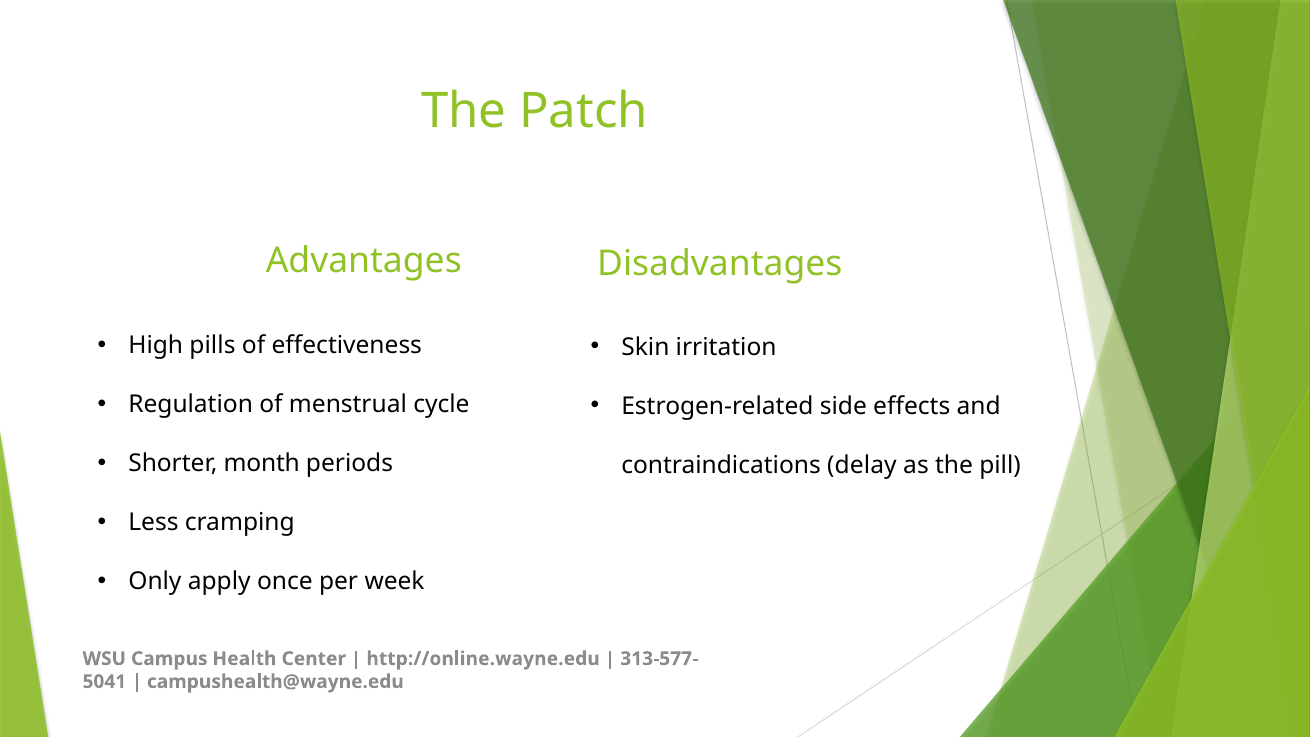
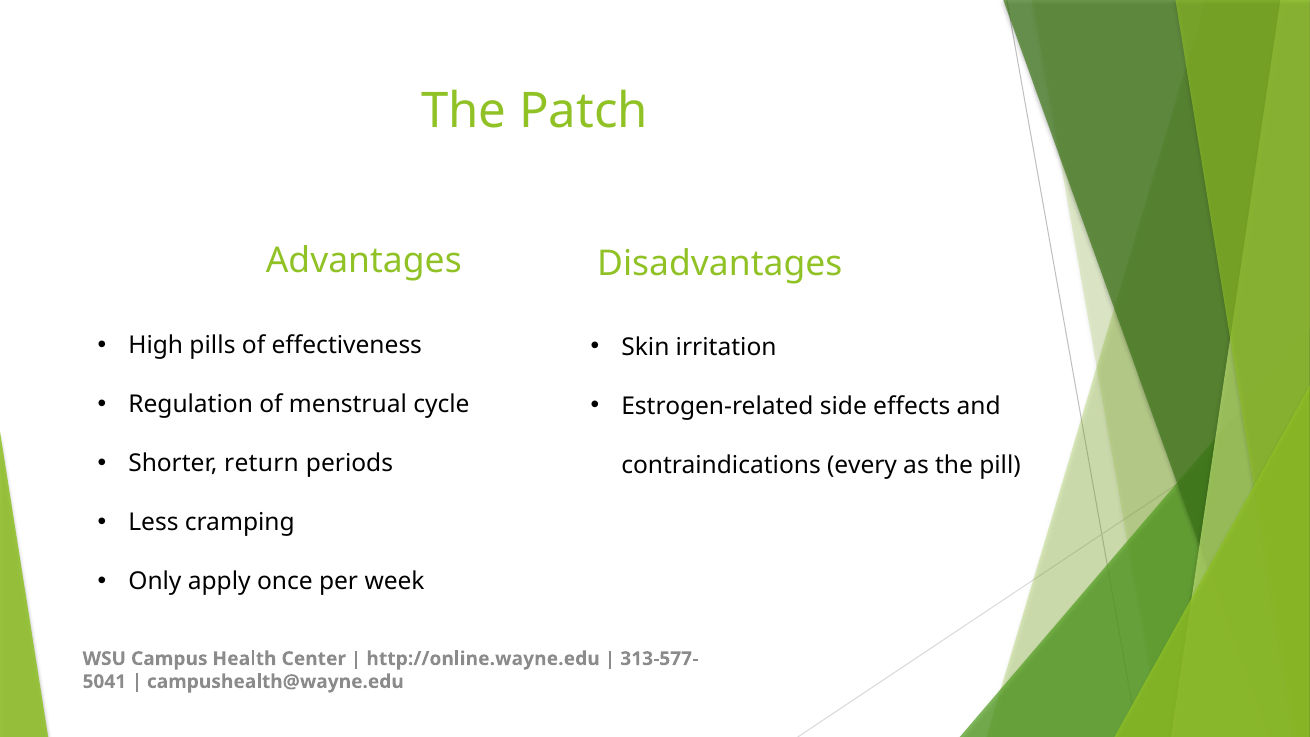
month: month -> return
delay: delay -> every
